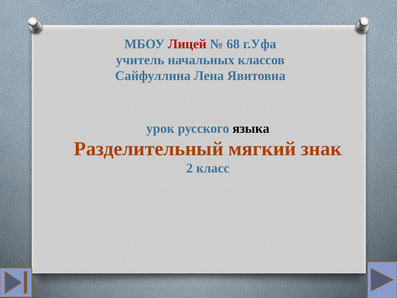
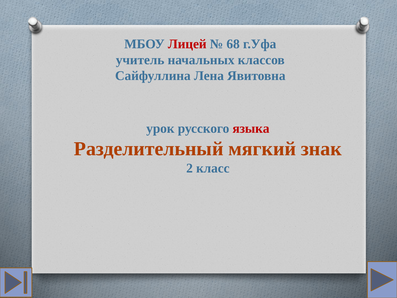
языка colour: black -> red
